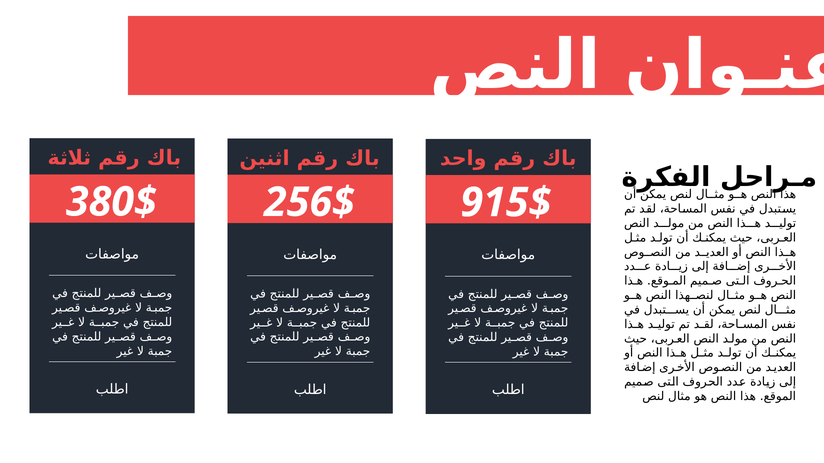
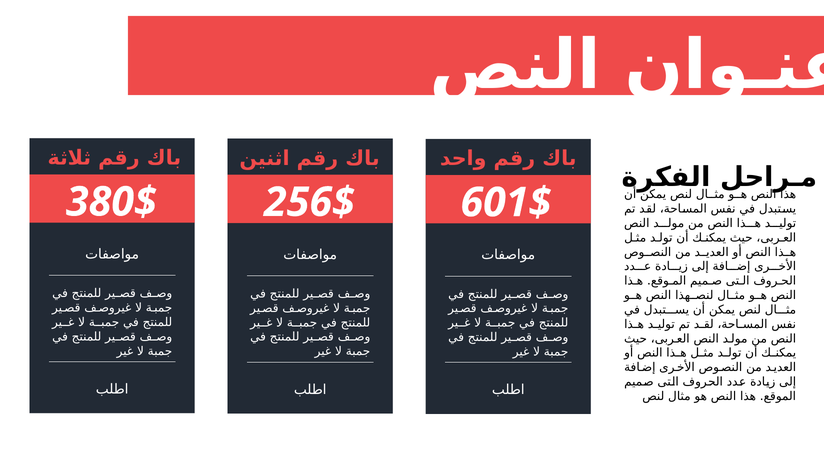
915$: 915$ -> 601$
